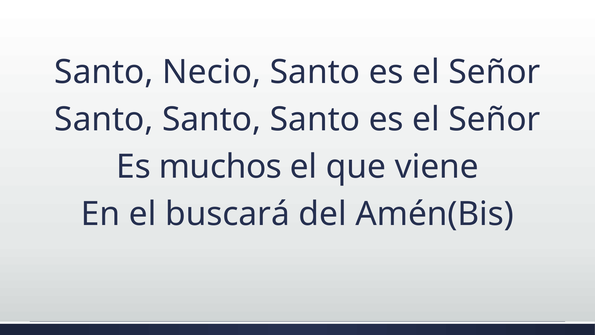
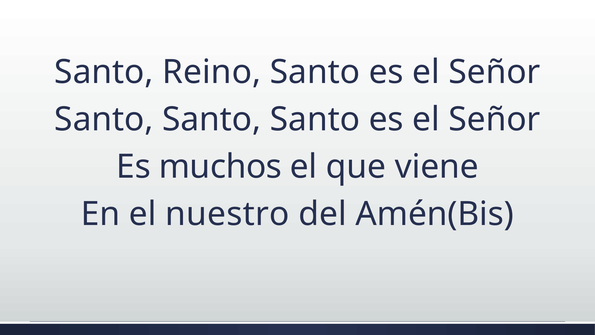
Necio: Necio -> Reino
buscará: buscará -> nuestro
